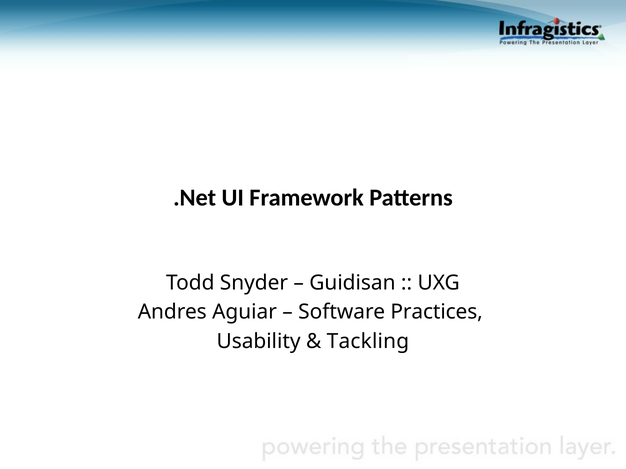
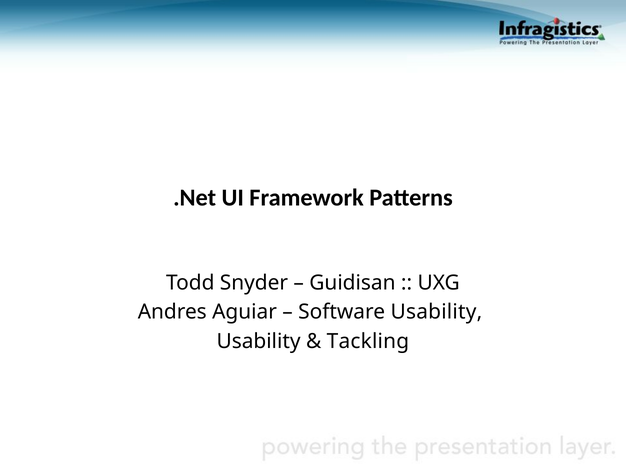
Software Practices: Practices -> Usability
